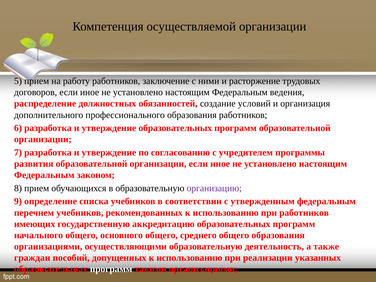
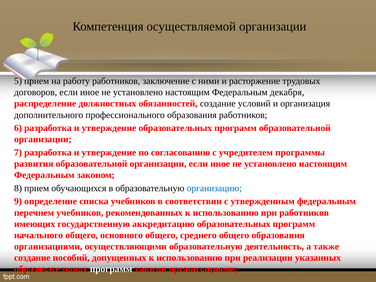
ведения: ведения -> декабря
организацию colour: purple -> blue
граждан at (32, 258): граждан -> создание
